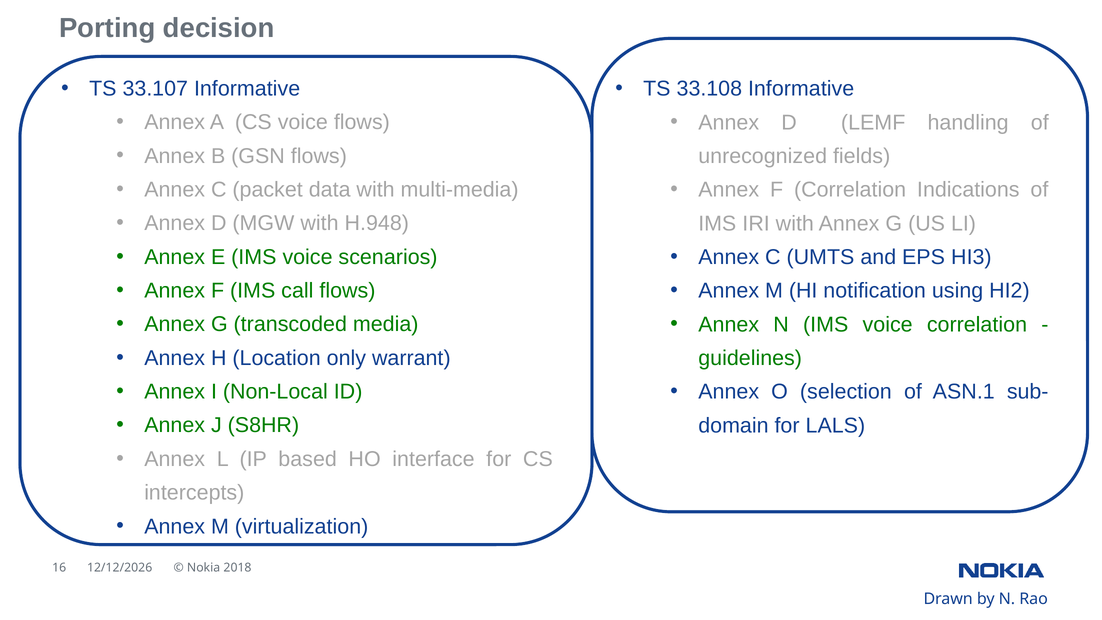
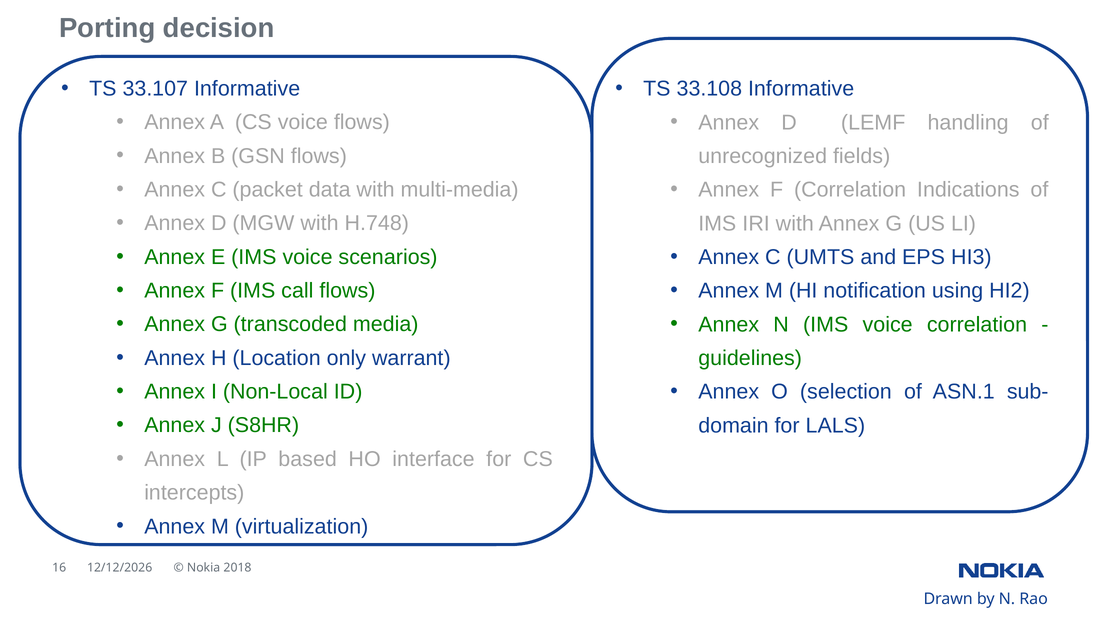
H.948: H.948 -> H.748
